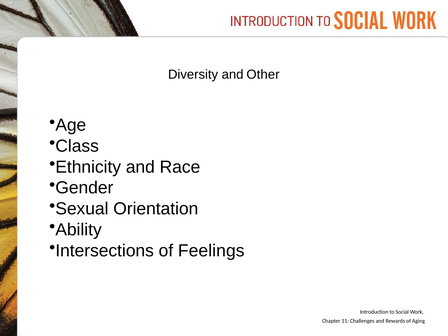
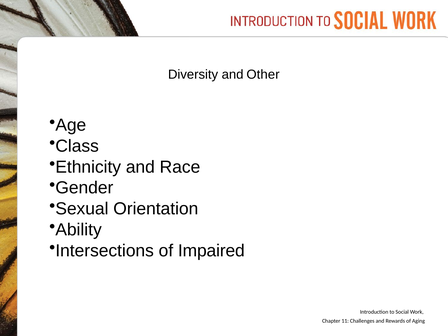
Feelings: Feelings -> Impaired
